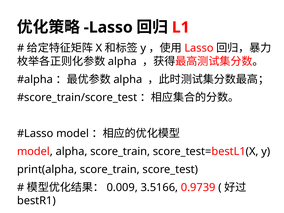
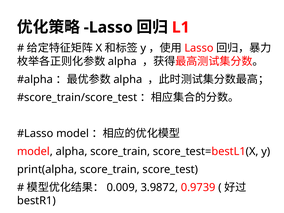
3.5166: 3.5166 -> 3.9872
